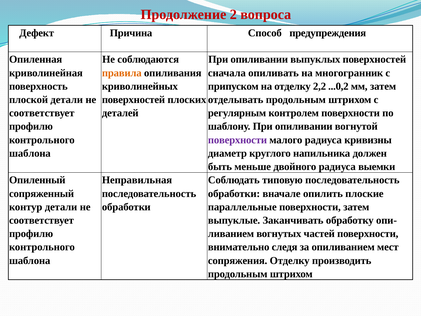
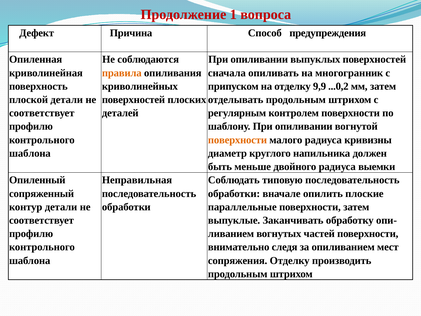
2: 2 -> 1
2,2: 2,2 -> 9,9
поверхности at (238, 140) colour: purple -> orange
